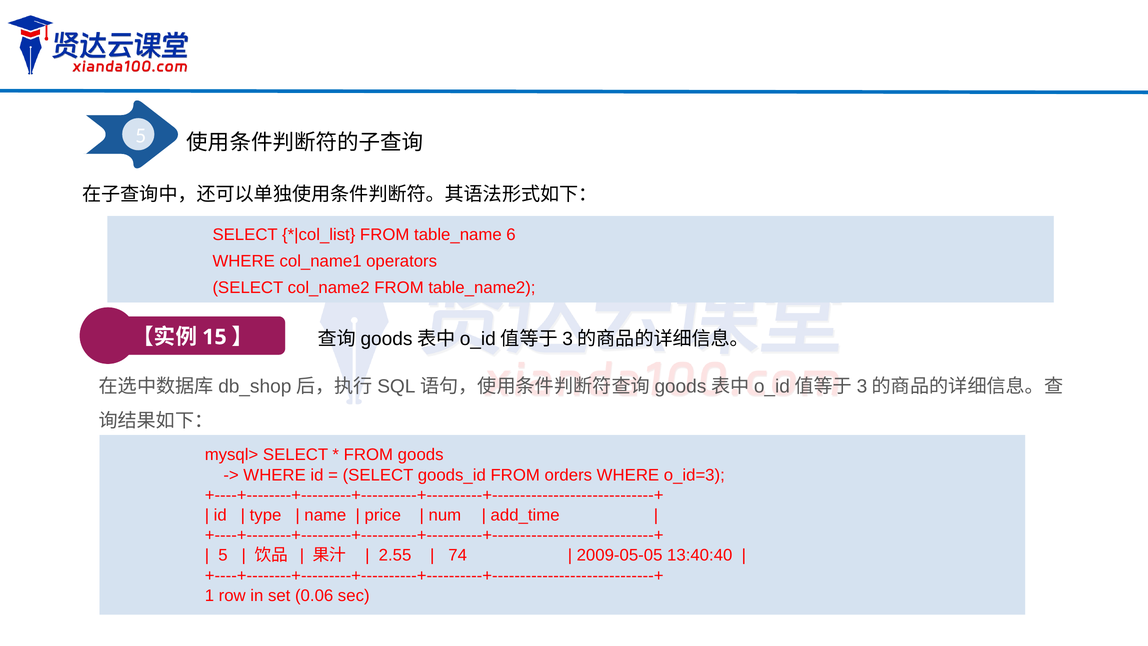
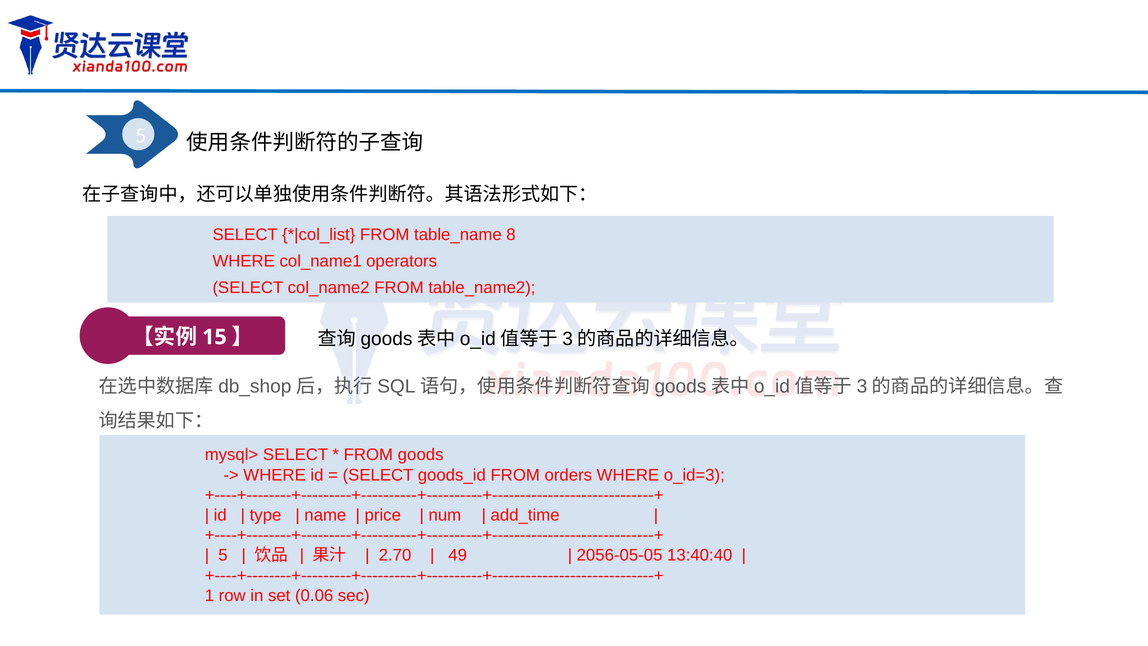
6: 6 -> 8
2.55: 2.55 -> 2.70
74: 74 -> 49
2009-05-05: 2009-05-05 -> 2056-05-05
